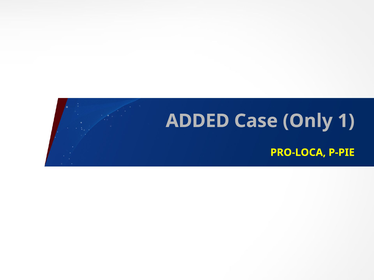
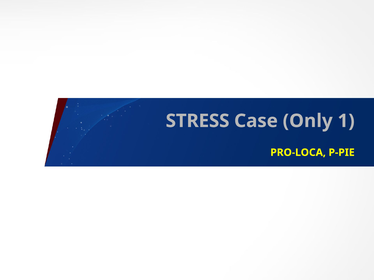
ADDED: ADDED -> STRESS
